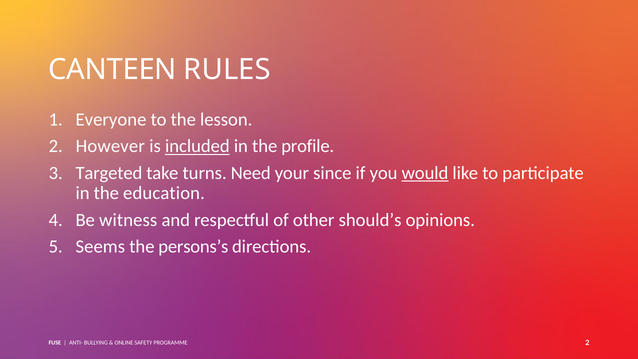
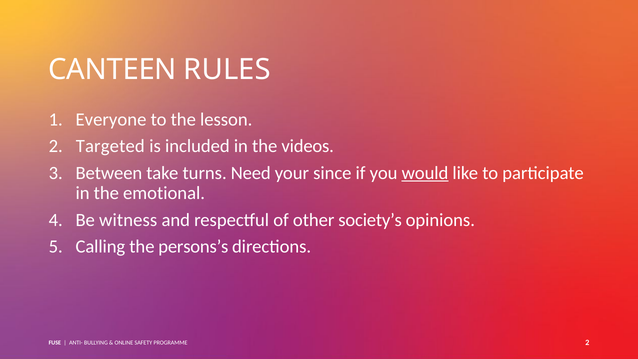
However: However -> Targeted
included underline: present -> none
profile: profile -> videos
Targeted: Targeted -> Between
education: education -> emotional
should’s: should’s -> society’s
Seems: Seems -> Calling
